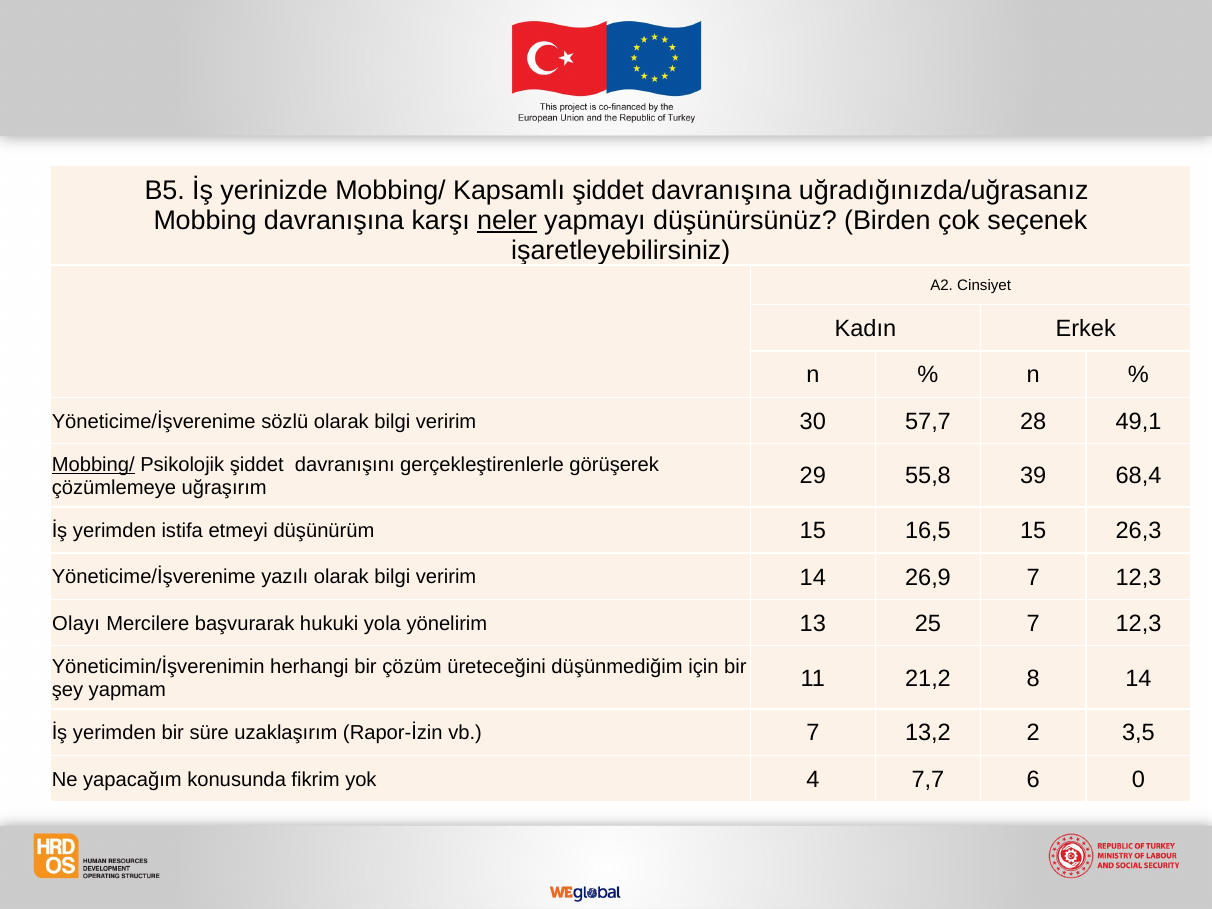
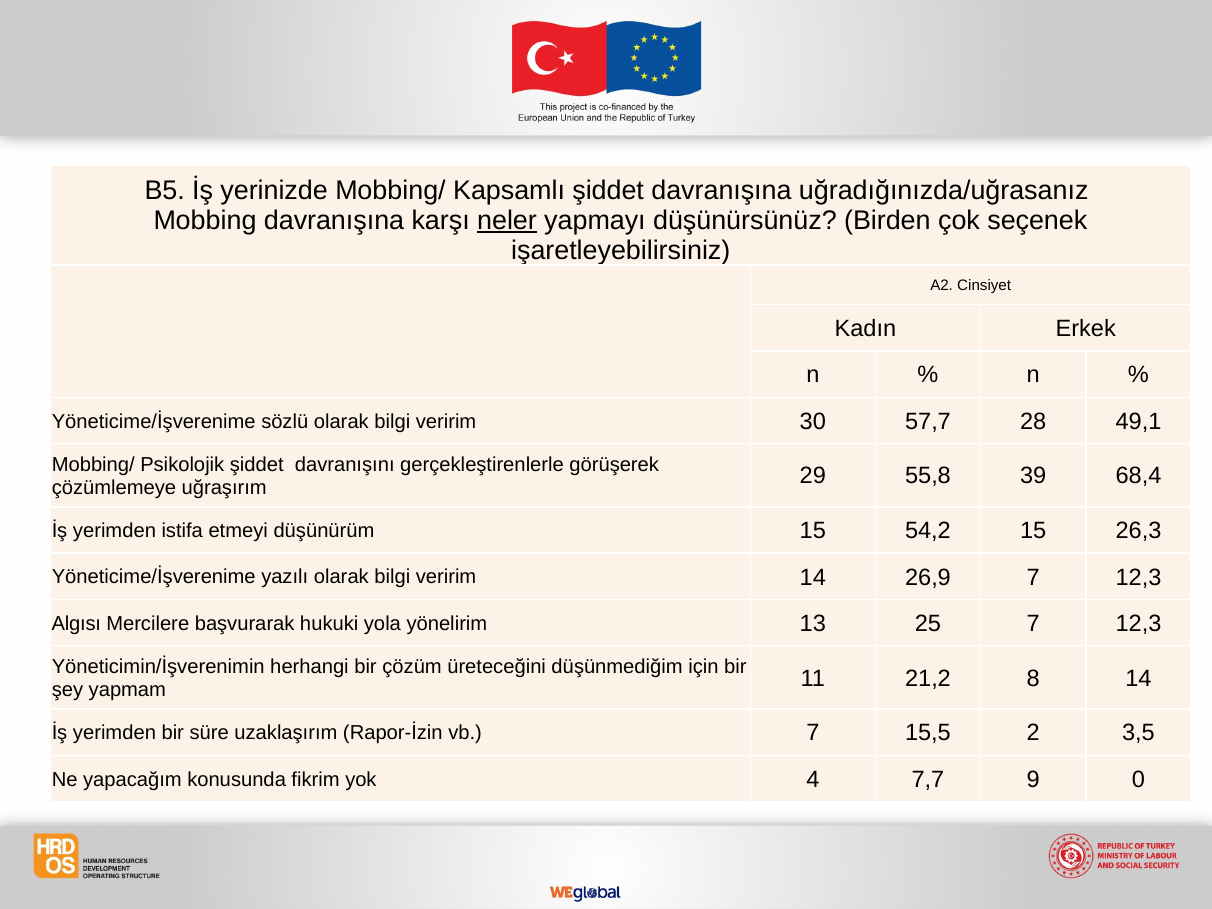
Mobbing/ at (93, 465) underline: present -> none
16,5: 16,5 -> 54,2
Olayı: Olayı -> Algısı
13,2: 13,2 -> 15,5
6: 6 -> 9
